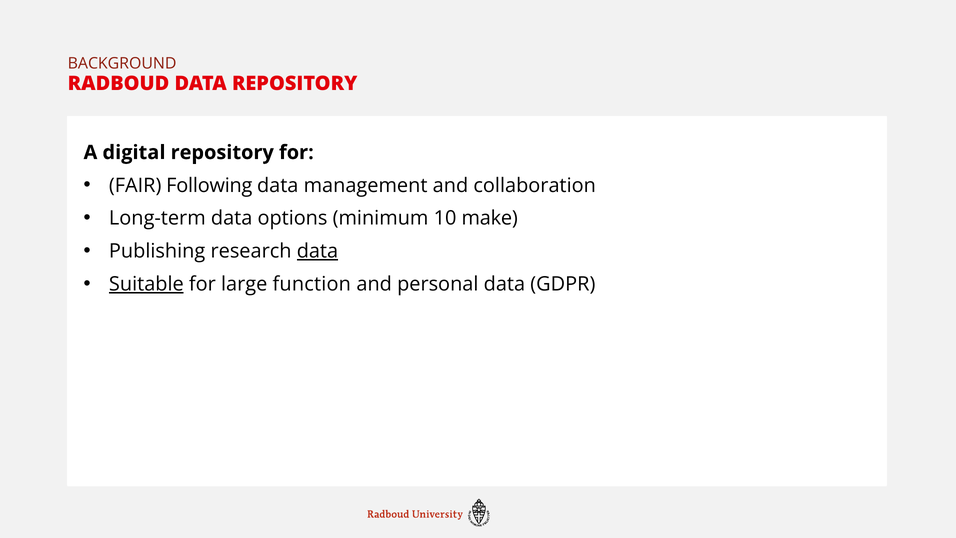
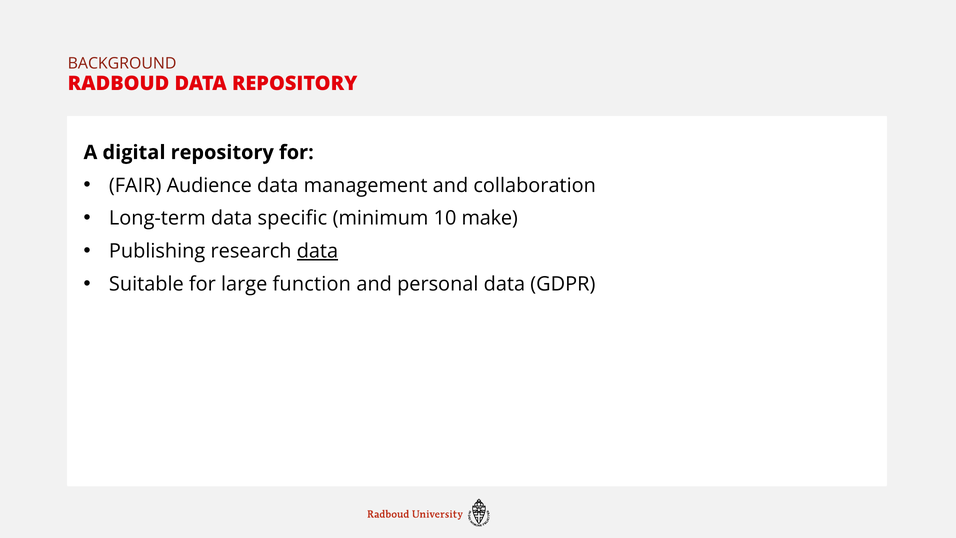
Following: Following -> Audience
options: options -> specific
Suitable underline: present -> none
